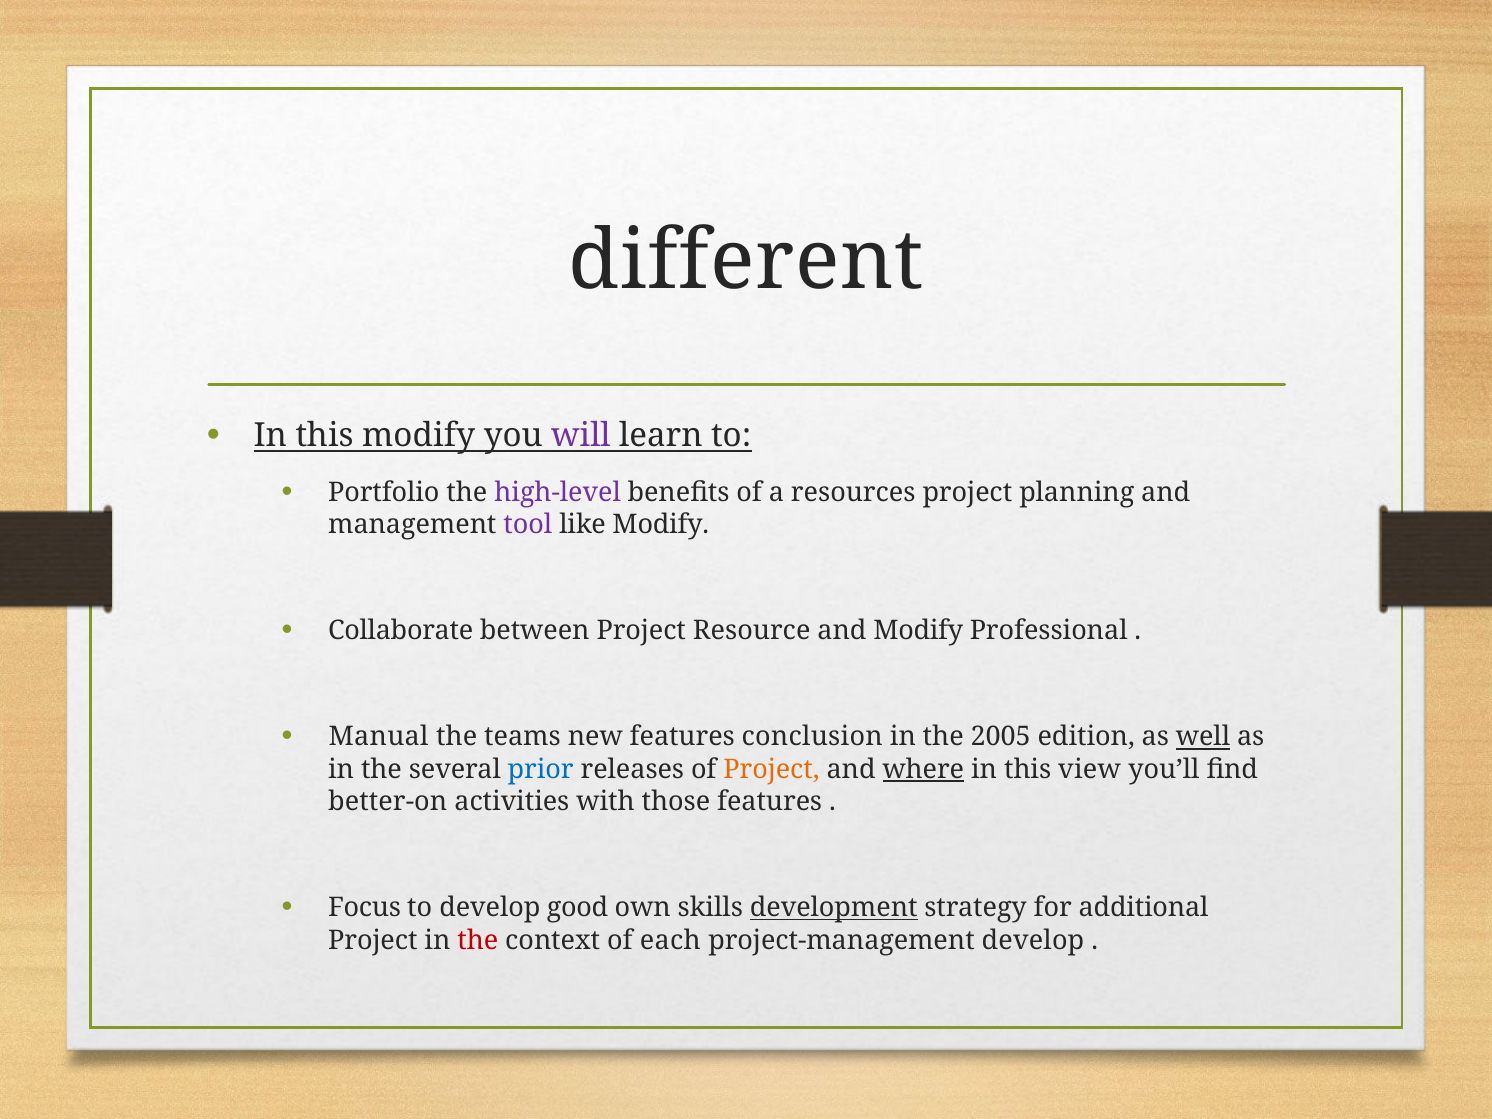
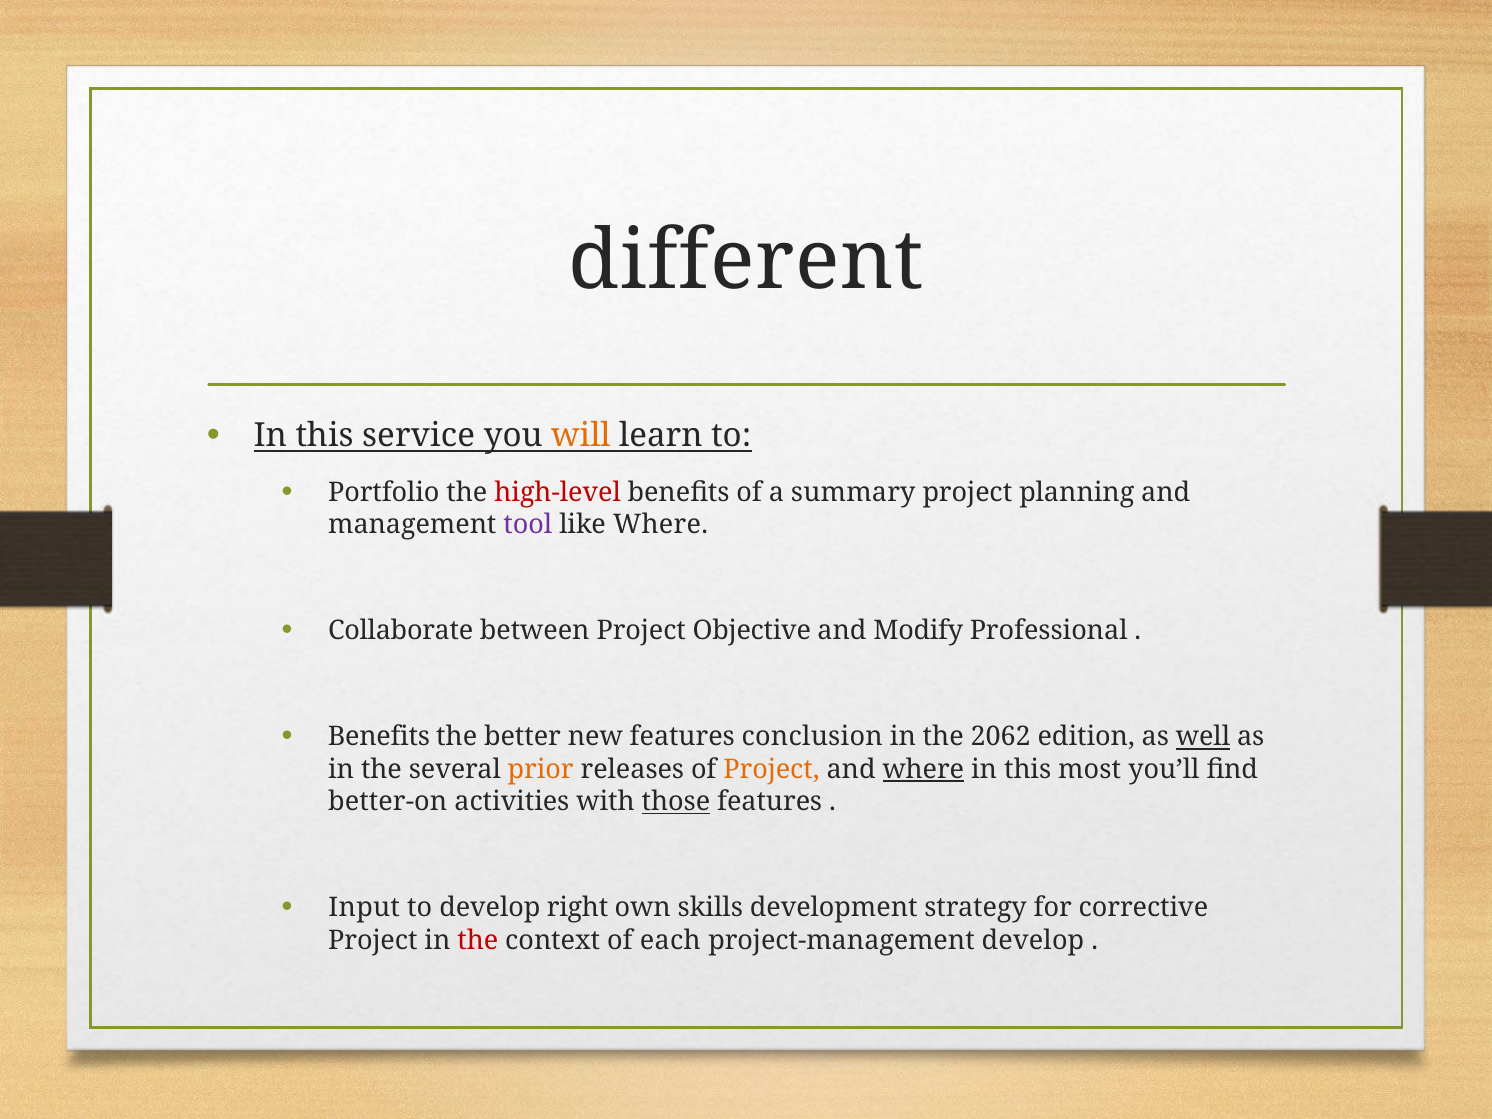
this modify: modify -> service
will colour: purple -> orange
high-level colour: purple -> red
resources: resources -> summary
like Modify: Modify -> Where
Resource: Resource -> Objective
Manual at (379, 737): Manual -> Benefits
teams: teams -> better
2005: 2005 -> 2062
prior colour: blue -> orange
view: view -> most
those underline: none -> present
Focus: Focus -> Input
good: good -> right
development underline: present -> none
additional: additional -> corrective
